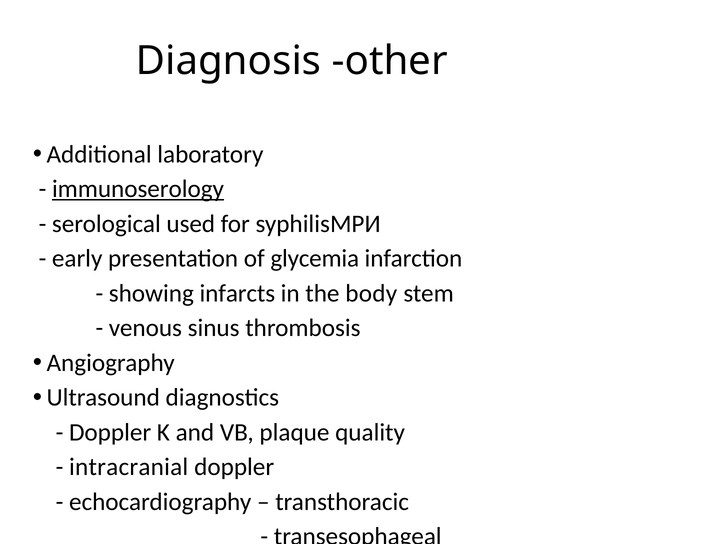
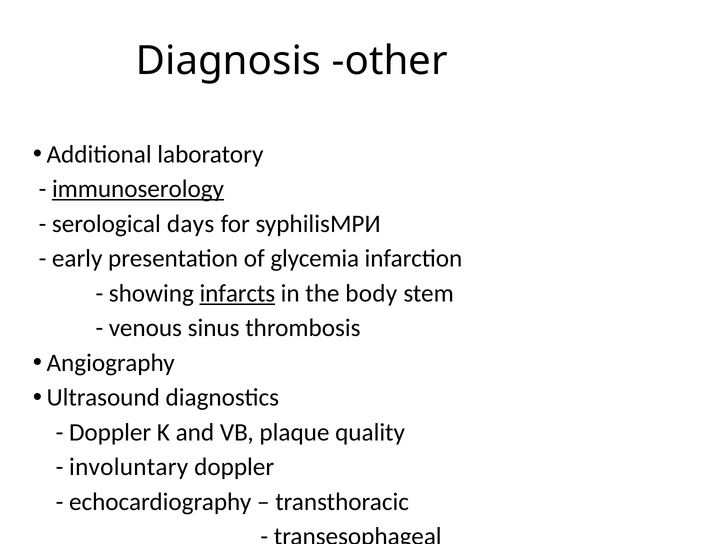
used: used -> days
infarcts underline: none -> present
intracranial: intracranial -> involuntary
